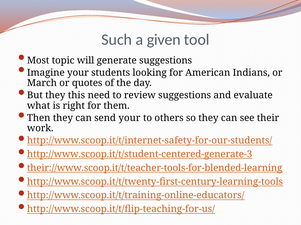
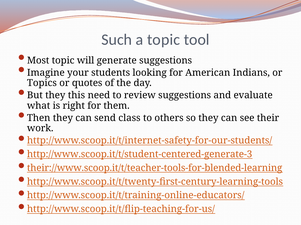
a given: given -> topic
March: March -> Topics
send your: your -> class
